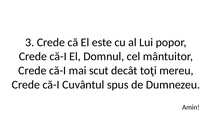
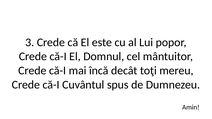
scut: scut -> încă
